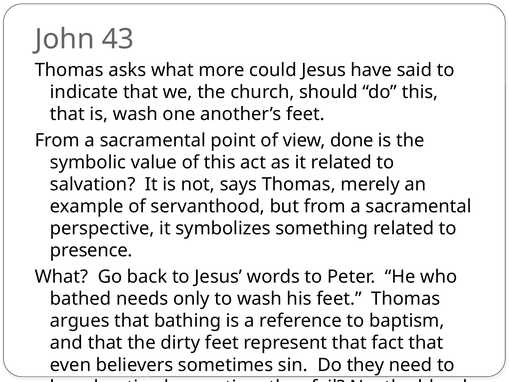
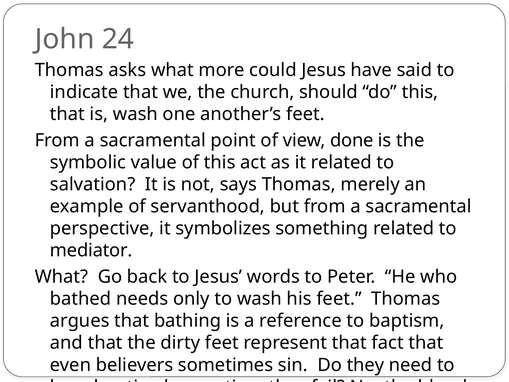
43: 43 -> 24
presence: presence -> mediator
